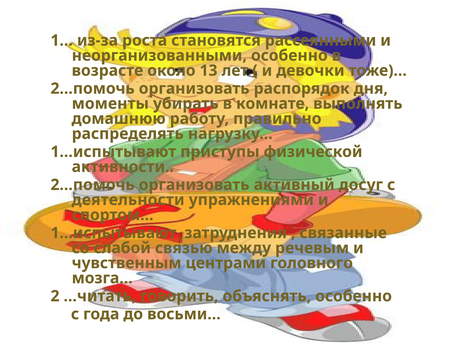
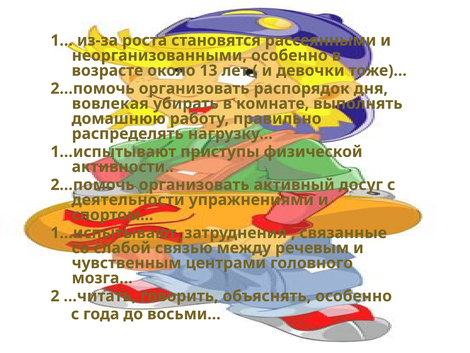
моменты: моменты -> вовлекая
